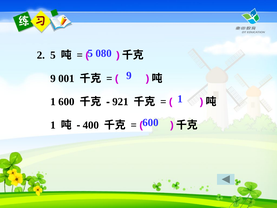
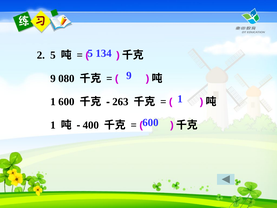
080: 080 -> 134
001: 001 -> 080
921: 921 -> 263
